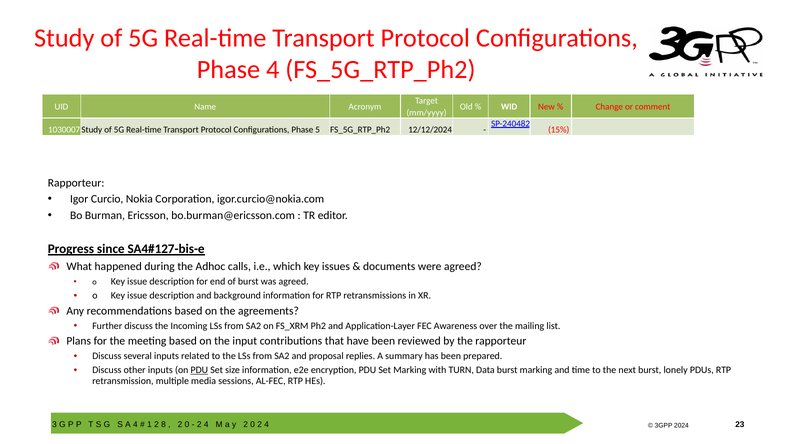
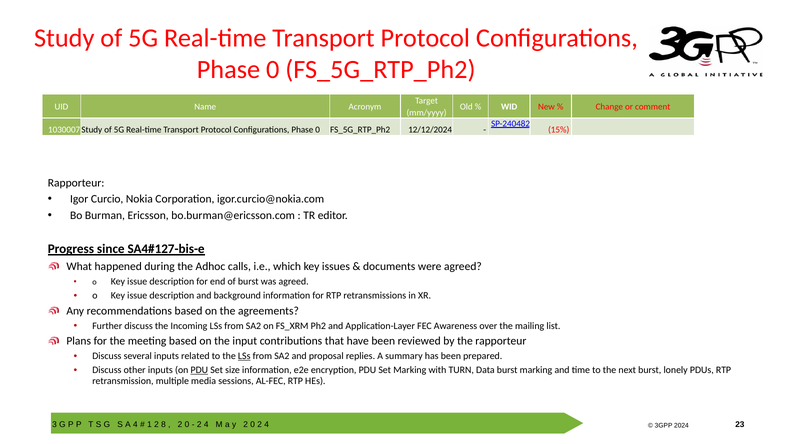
4 at (273, 69): 4 -> 0
5 at (318, 130): 5 -> 0
LSs at (244, 356) underline: none -> present
